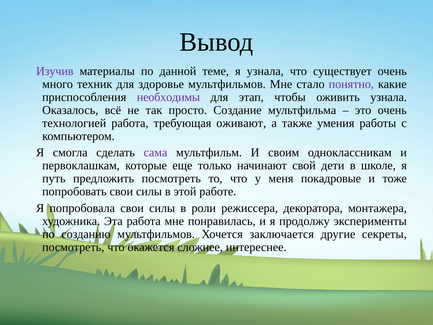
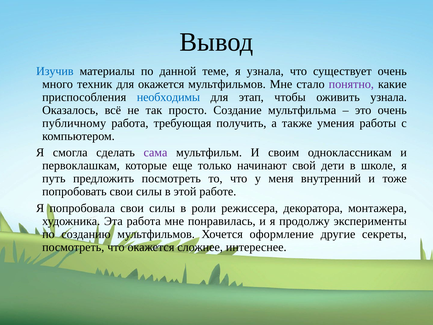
Изучив colour: purple -> blue
для здоровье: здоровье -> окажется
необходимы colour: purple -> blue
технологией: технологией -> публичному
оживают: оживают -> получить
покадровые: покадровые -> внутренний
заключается: заключается -> оформление
